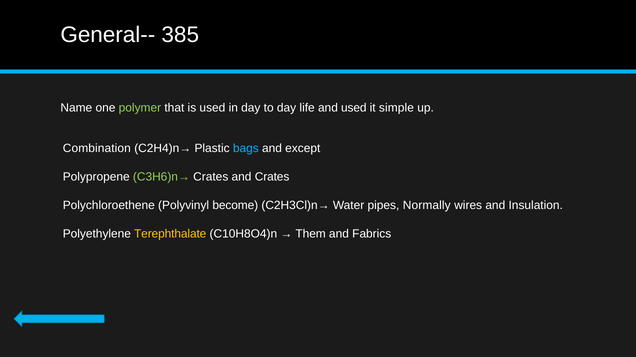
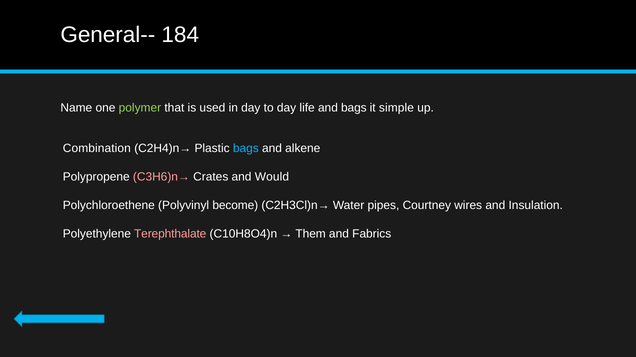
385: 385 -> 184
and used: used -> bags
except: except -> alkene
C3H6)n→ colour: light green -> pink
and Crates: Crates -> Would
Normally: Normally -> Courtney
Terephthalate colour: yellow -> pink
